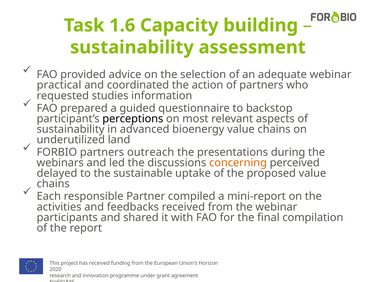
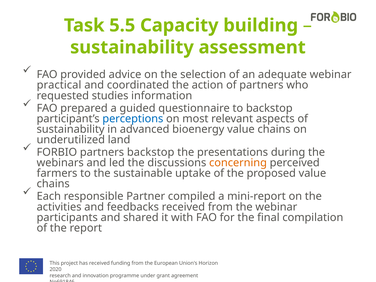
1.6: 1.6 -> 5.5
perceptions colour: black -> blue
partners outreach: outreach -> backstop
delayed: delayed -> farmers
